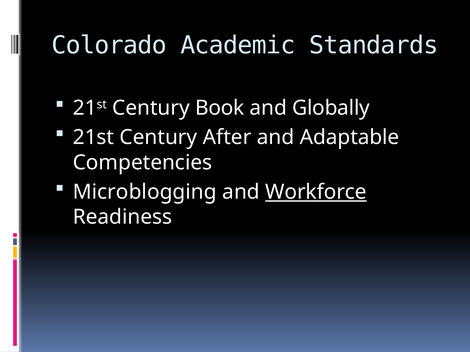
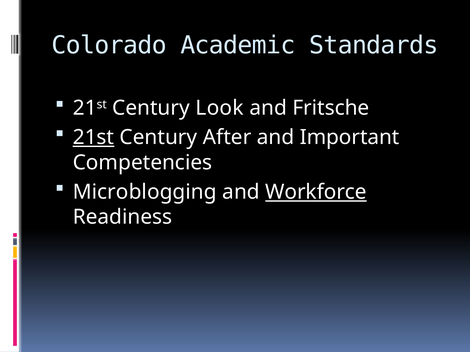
Book: Book -> Look
Globally: Globally -> Fritsche
21st at (93, 138) underline: none -> present
Adaptable: Adaptable -> Important
